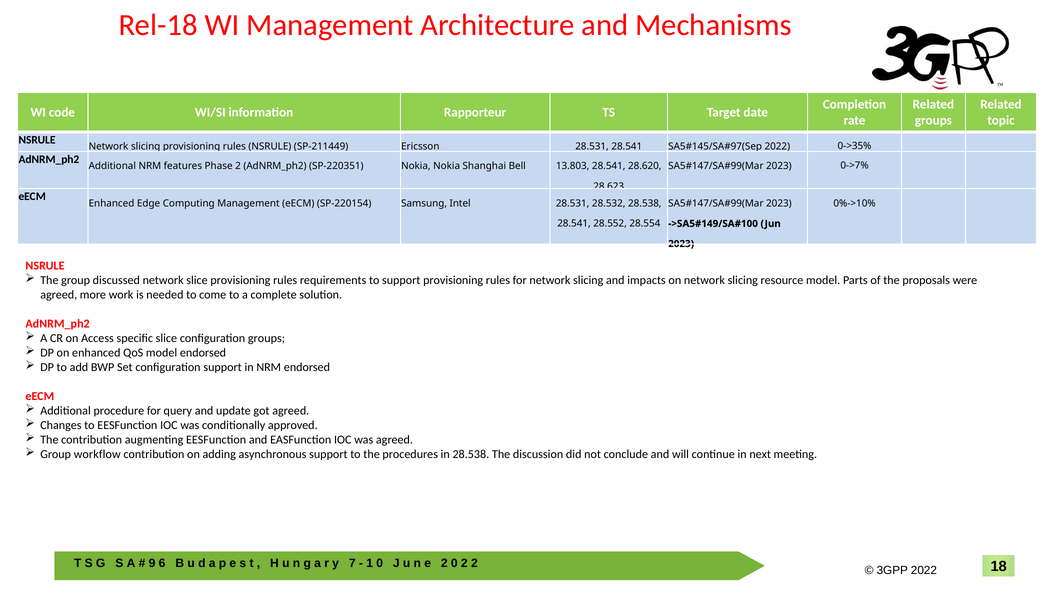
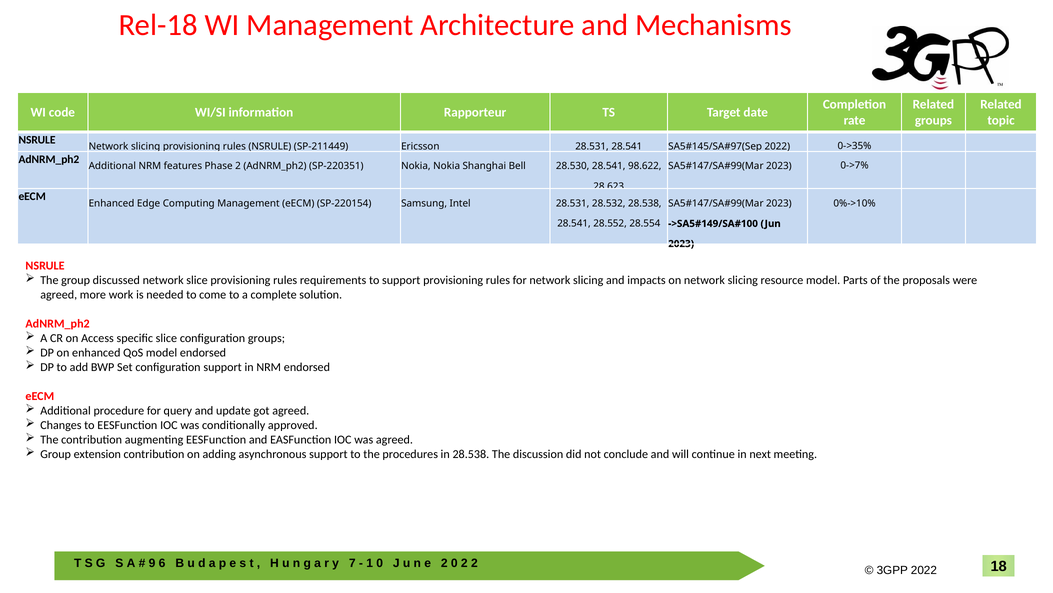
13.803: 13.803 -> 28.530
28.620: 28.620 -> 98.622
workflow: workflow -> extension
